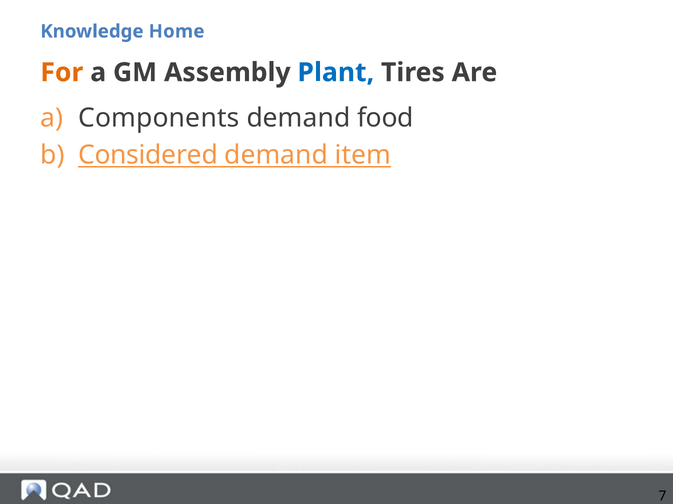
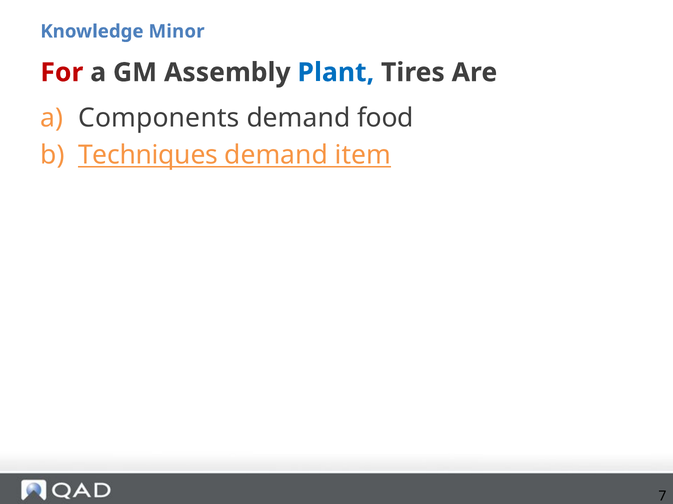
Home: Home -> Minor
For colour: orange -> red
Considered: Considered -> Techniques
